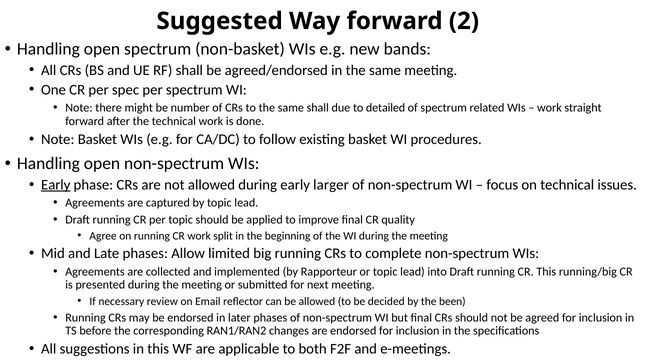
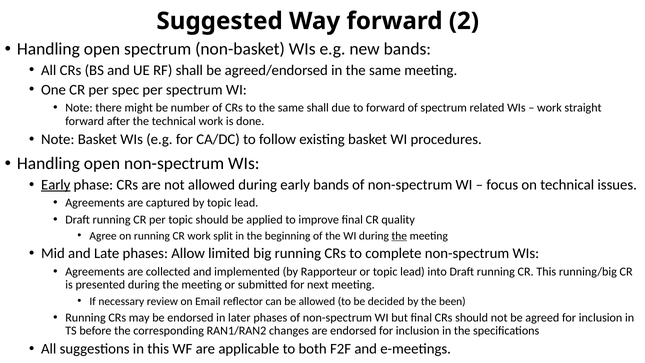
to detailed: detailed -> forward
early larger: larger -> bands
the at (399, 236) underline: none -> present
